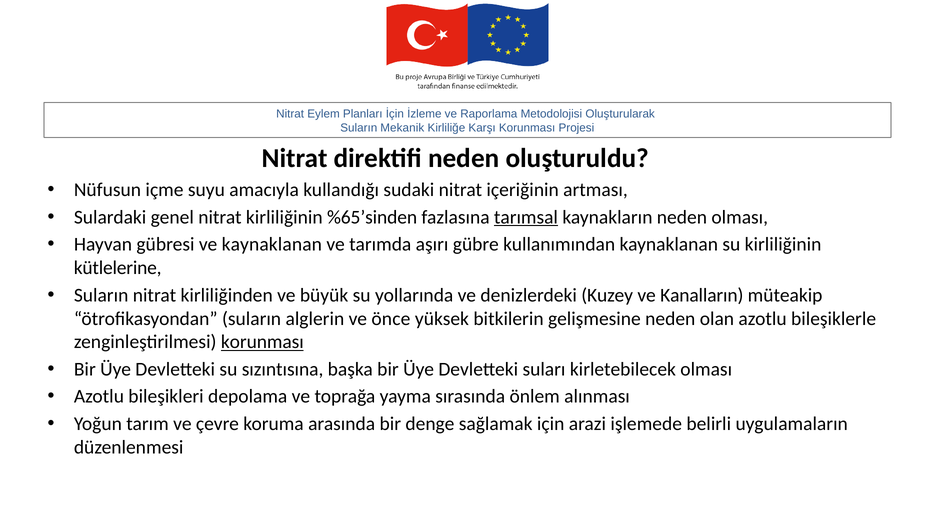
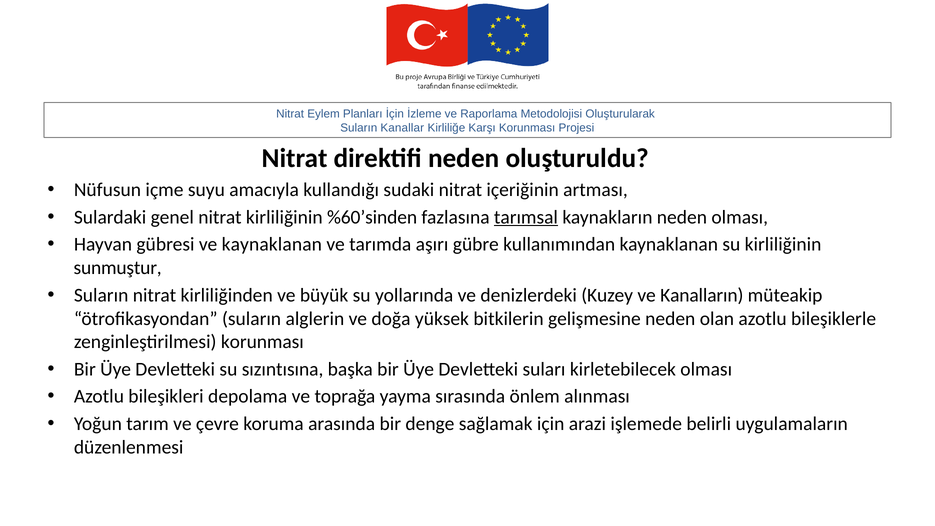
Mekanik: Mekanik -> Kanallar
%65’sinden: %65’sinden -> %60’sinden
kütlelerine: kütlelerine -> sunmuştur
önce: önce -> doğa
korunması at (262, 342) underline: present -> none
